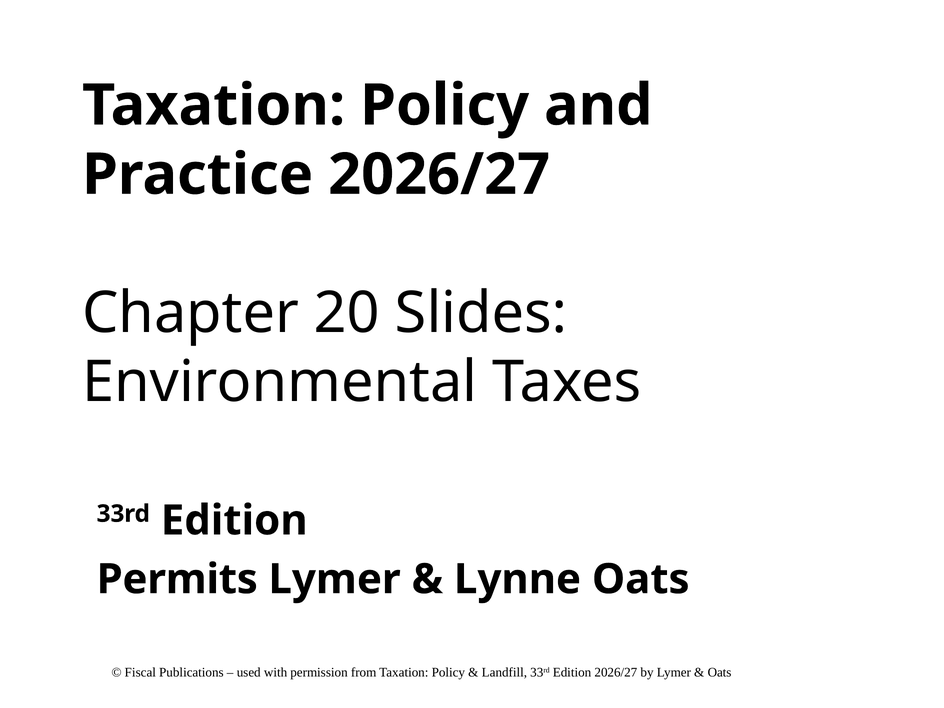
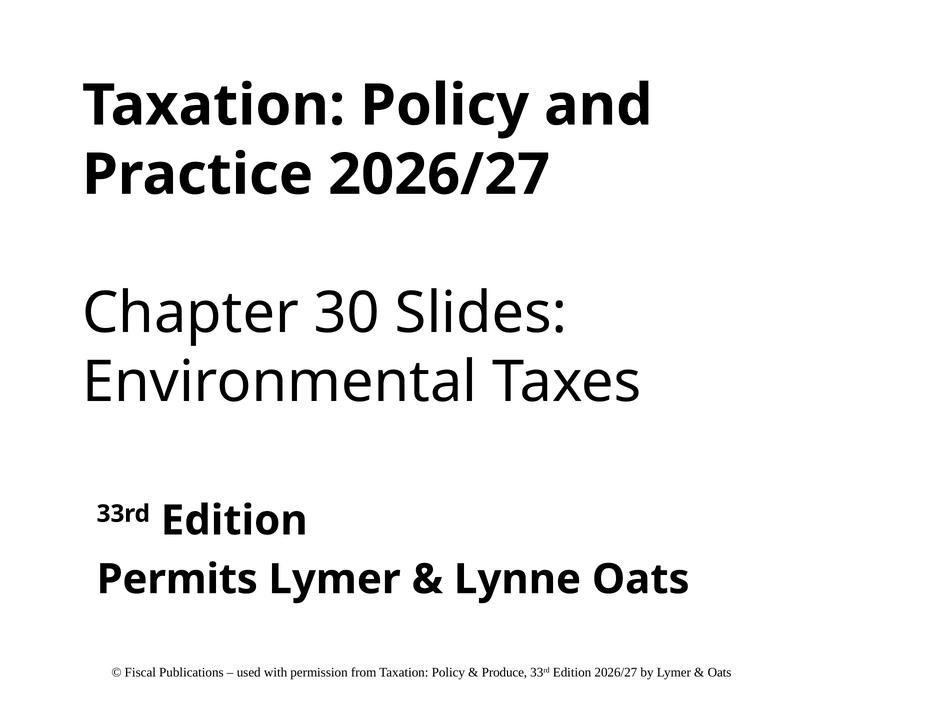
20: 20 -> 30
Landfill: Landfill -> Produce
